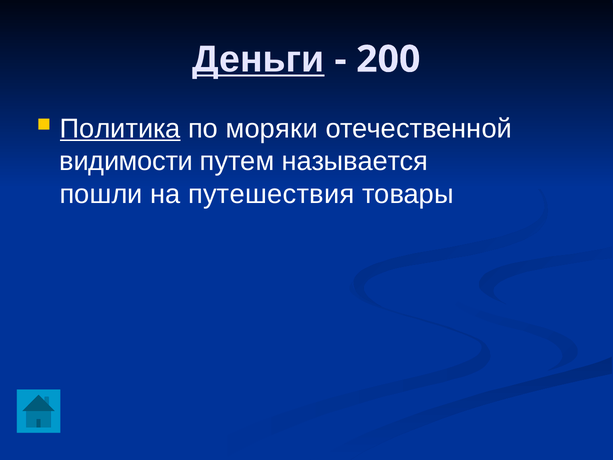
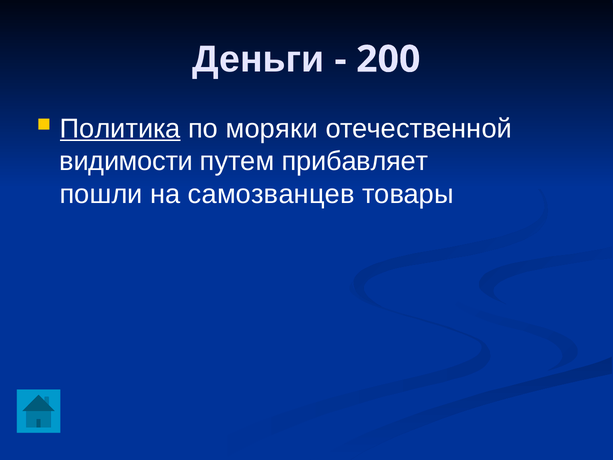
Деньги underline: present -> none
называется: называется -> прибавляет
путешествия: путешествия -> самозванцев
